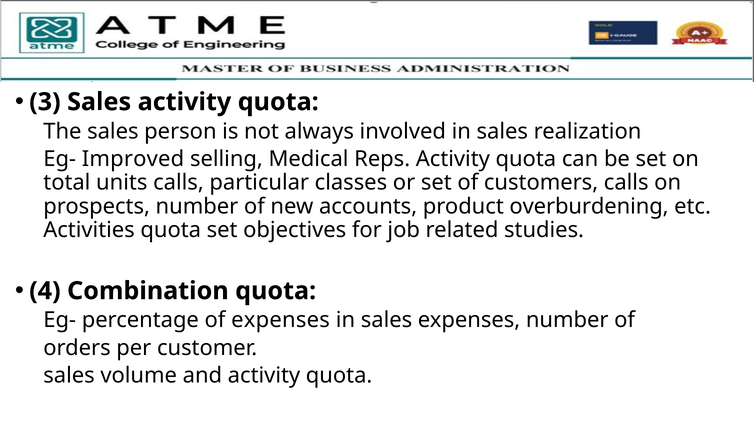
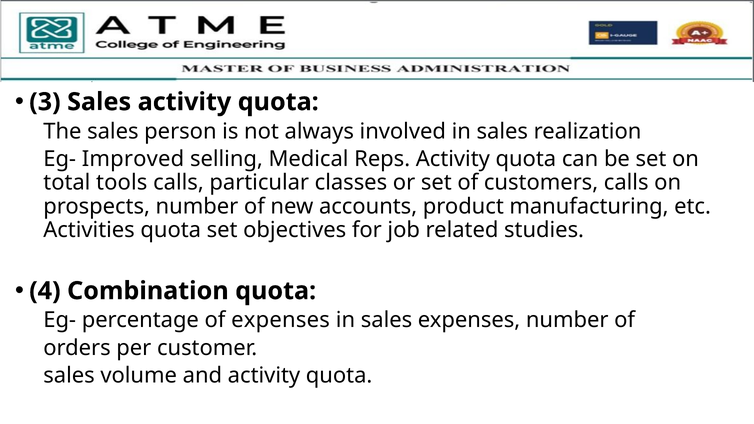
units: units -> tools
overburdening: overburdening -> manufacturing
